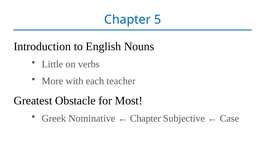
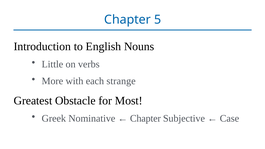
teacher: teacher -> strange
